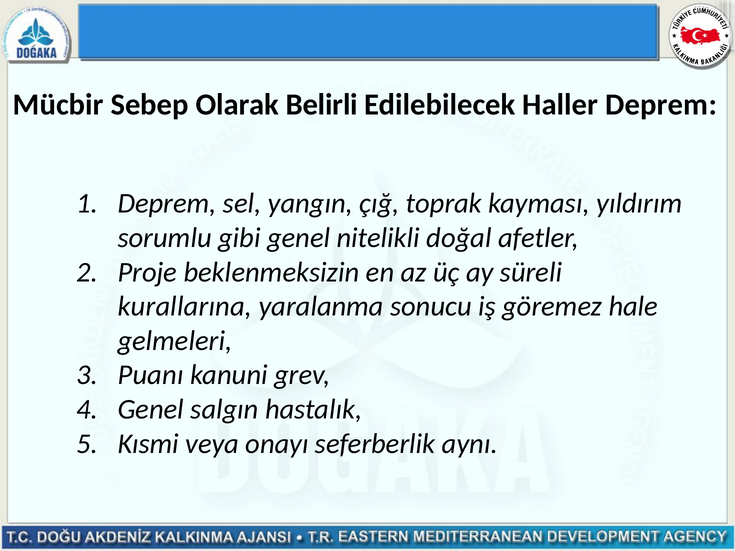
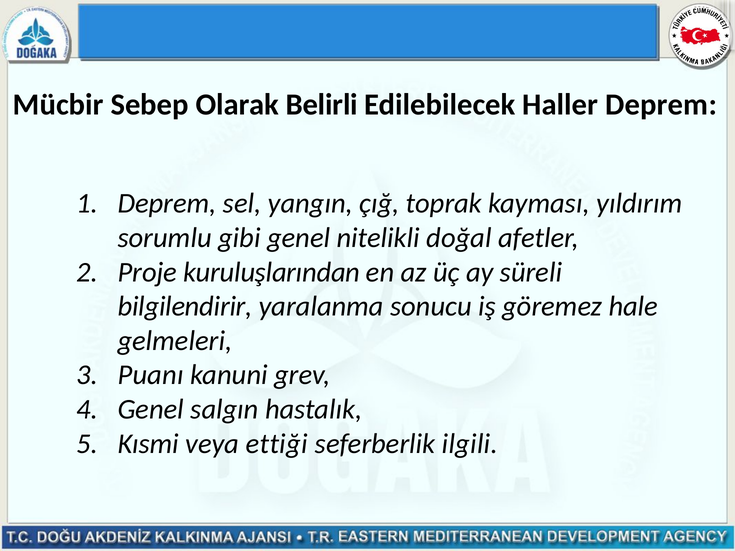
beklenmeksizin: beklenmeksizin -> kuruluşlarından
kurallarına: kurallarına -> bilgilendirir
onayı: onayı -> ettiği
aynı: aynı -> ilgili
